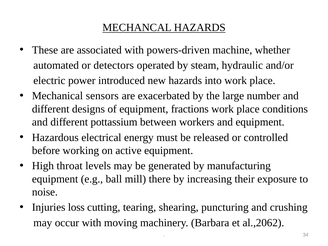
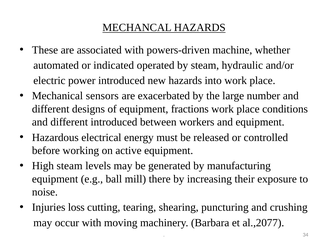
detectors: detectors -> indicated
different pottassium: pottassium -> introduced
High throat: throat -> steam
al.,2062: al.,2062 -> al.,2077
